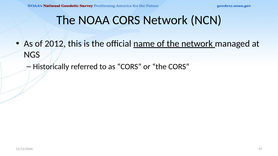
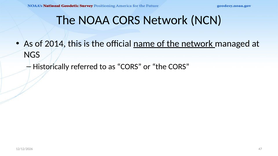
2012: 2012 -> 2014
